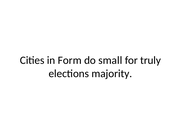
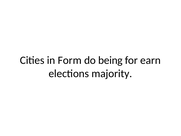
small: small -> being
truly: truly -> earn
